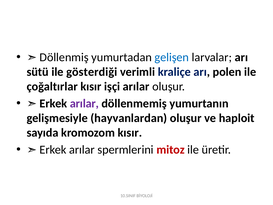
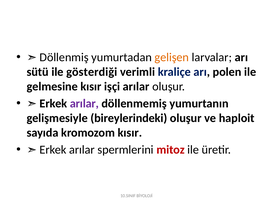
gelişen colour: blue -> orange
çoğaltırlar: çoğaltırlar -> gelmesine
hayvanlardan: hayvanlardan -> bireylerindeki
